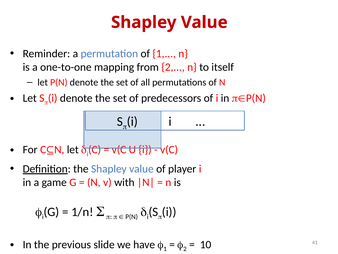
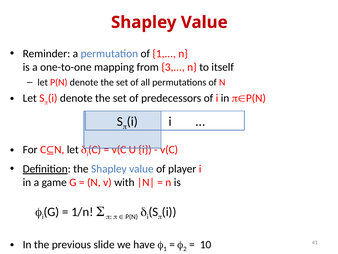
from 2: 2 -> 3
